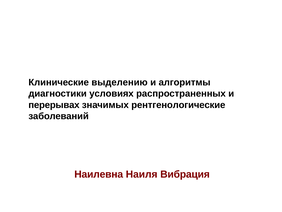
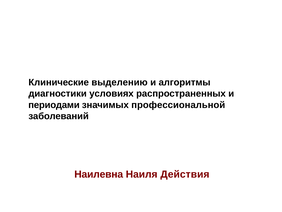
перерывах: перерывах -> периодами
рентгенологические: рентгенологические -> профессиональной
Вибрация: Вибрация -> Действия
